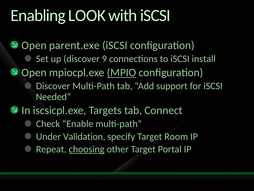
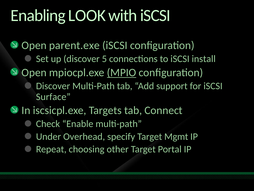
9: 9 -> 5
Needed: Needed -> Surface
Validation: Validation -> Overhead
Room: Room -> Mgmt
choosing underline: present -> none
